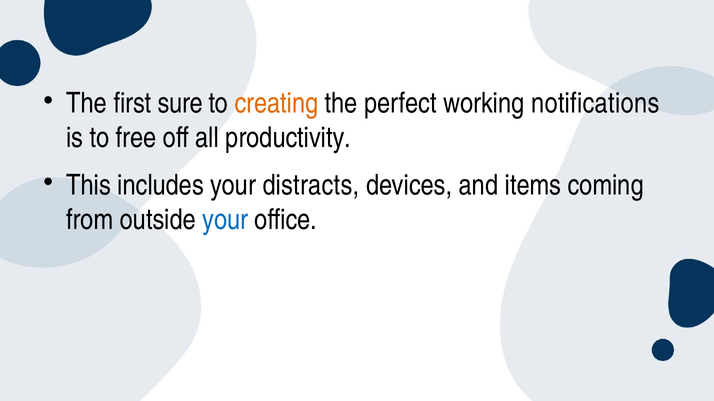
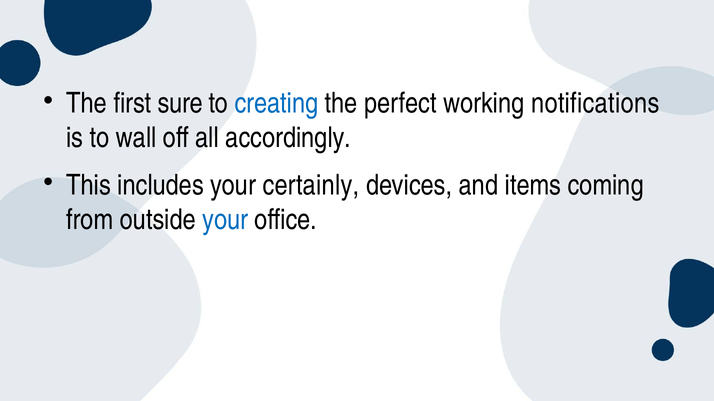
creating colour: orange -> blue
free: free -> wall
productivity: productivity -> accordingly
distracts: distracts -> certainly
